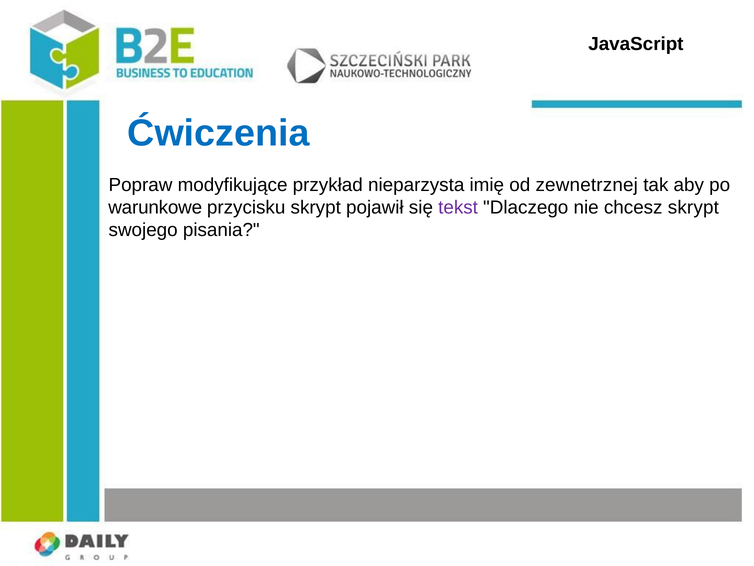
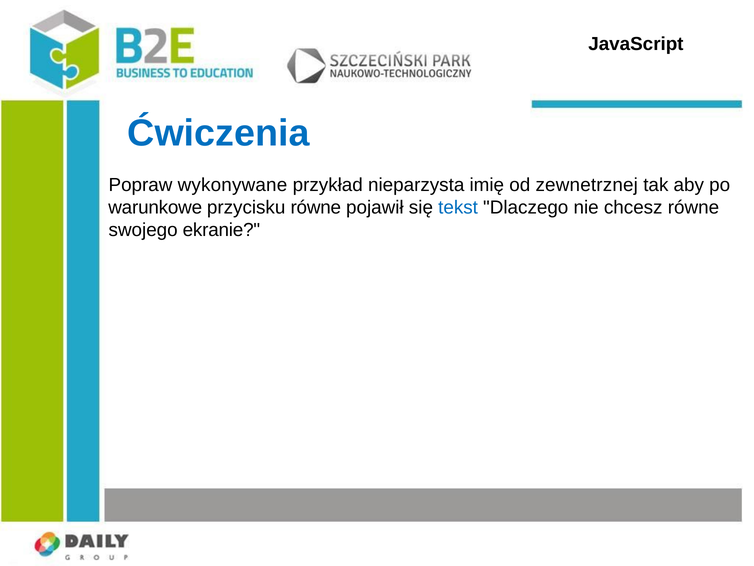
modyfikujące: modyfikujące -> wykonywane
przycisku skrypt: skrypt -> równe
tekst colour: purple -> blue
chcesz skrypt: skrypt -> równe
pisania: pisania -> ekranie
